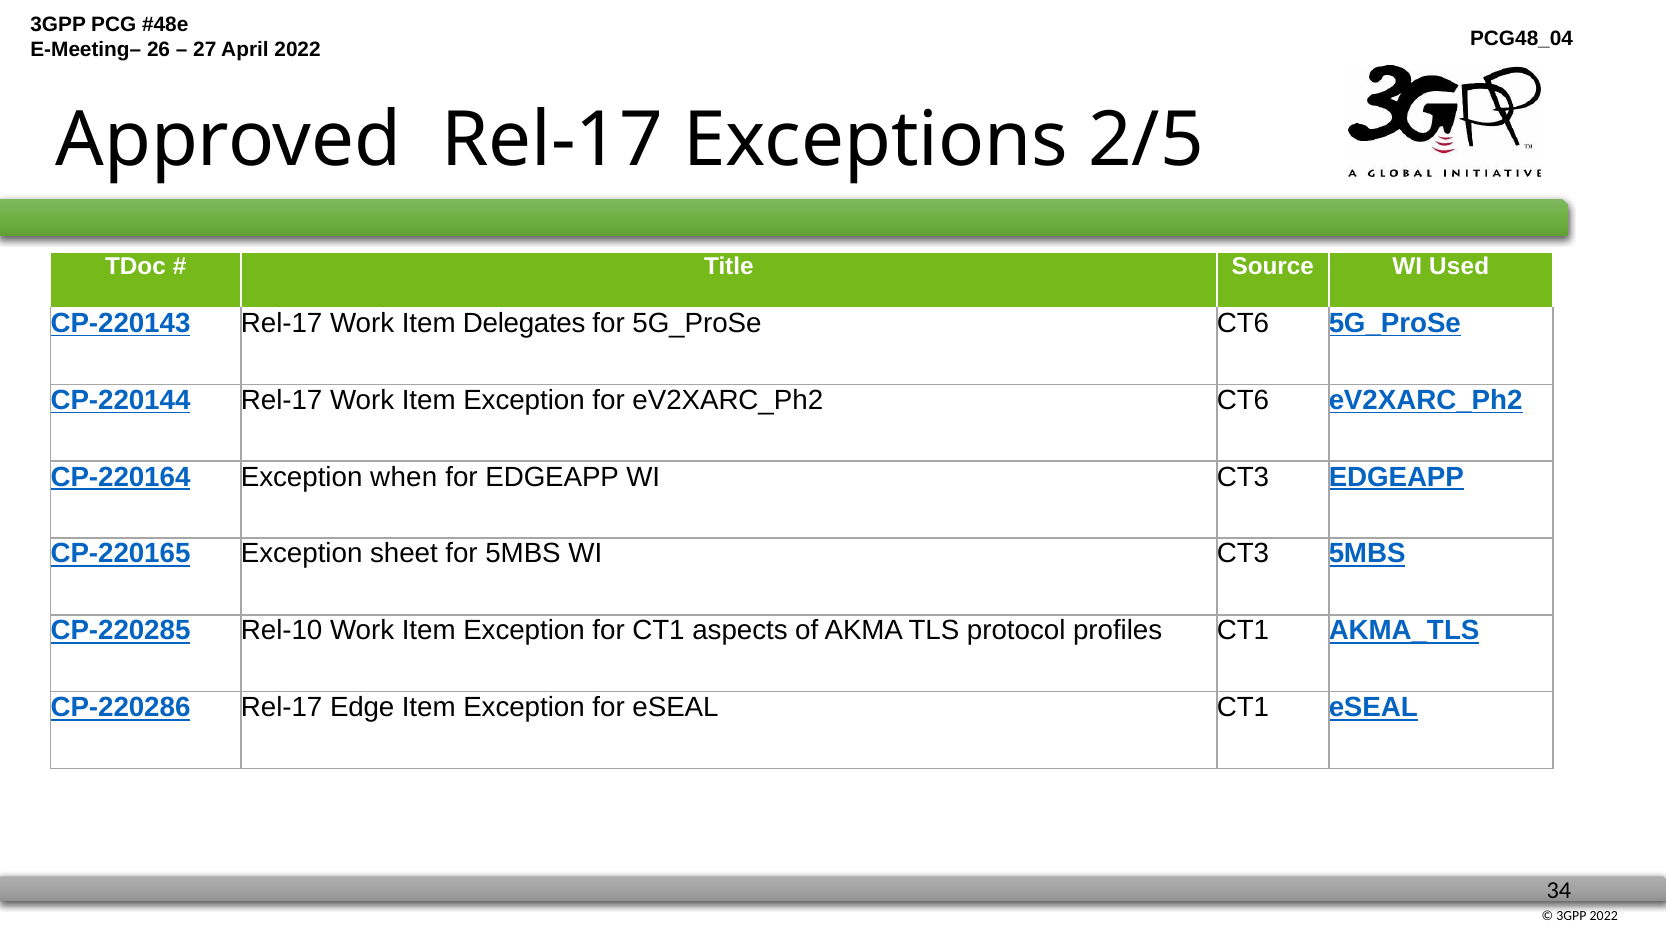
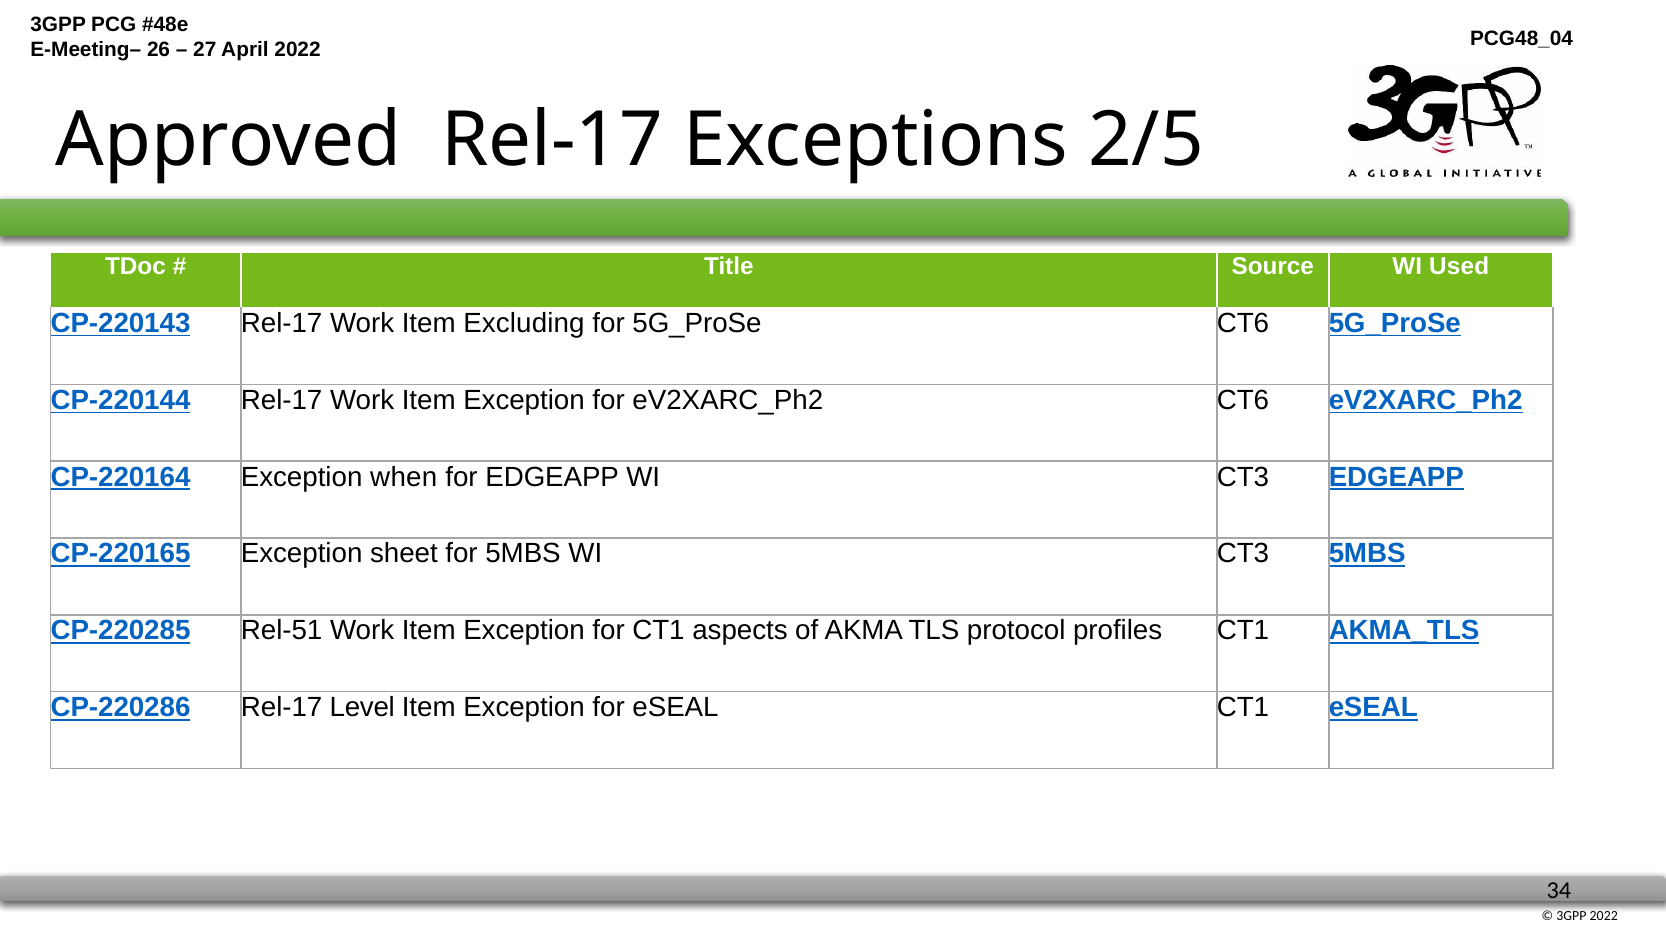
Delegates: Delegates -> Excluding
Rel-10: Rel-10 -> Rel-51
Edge: Edge -> Level
